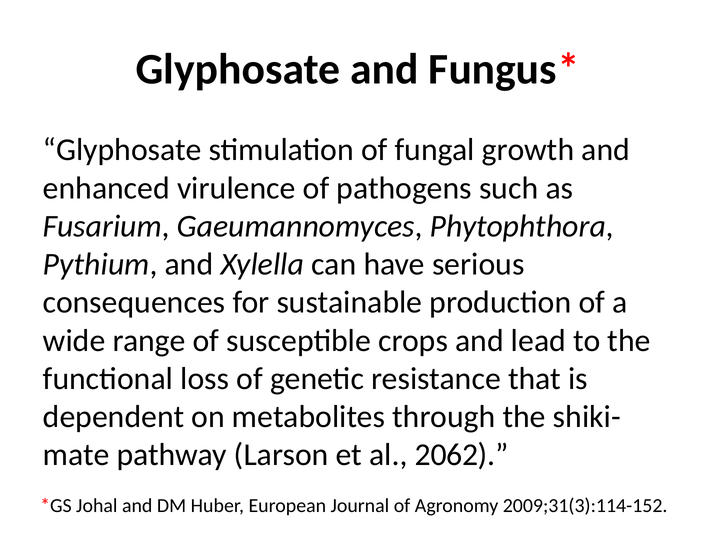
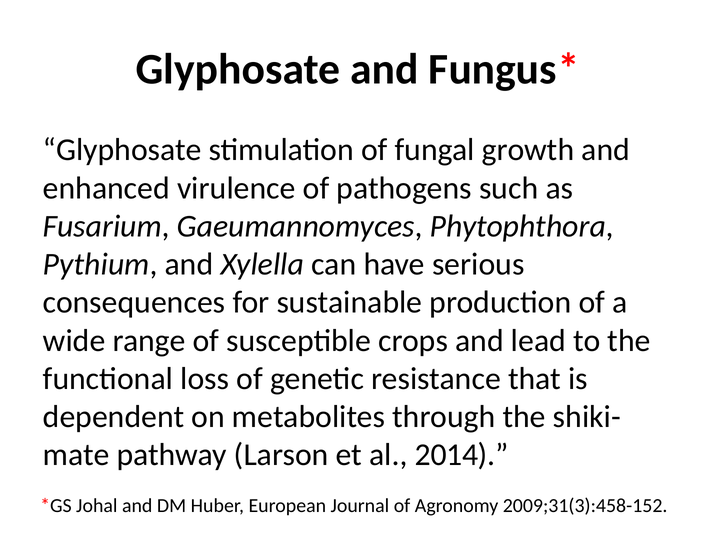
2062: 2062 -> 2014
2009;31(3):114-152: 2009;31(3):114-152 -> 2009;31(3):458-152
